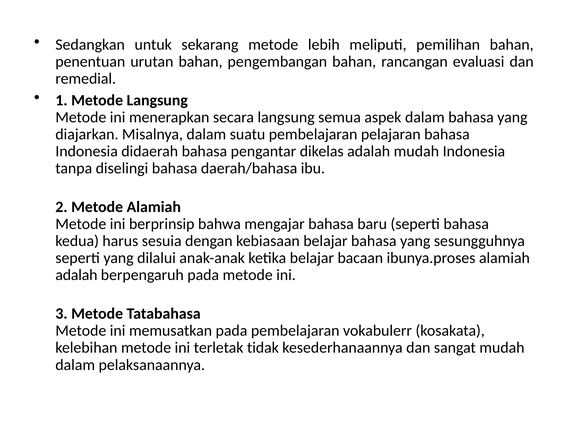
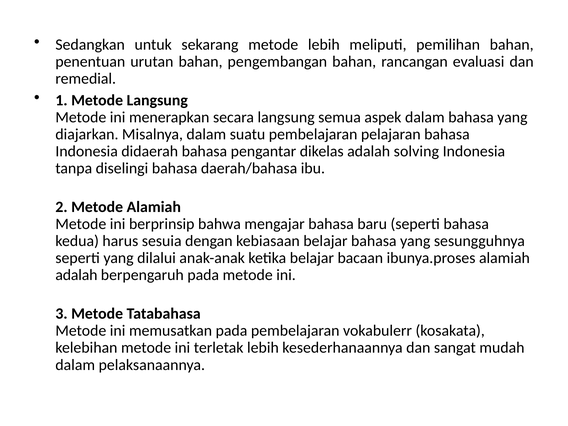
adalah mudah: mudah -> solving
terletak tidak: tidak -> lebih
